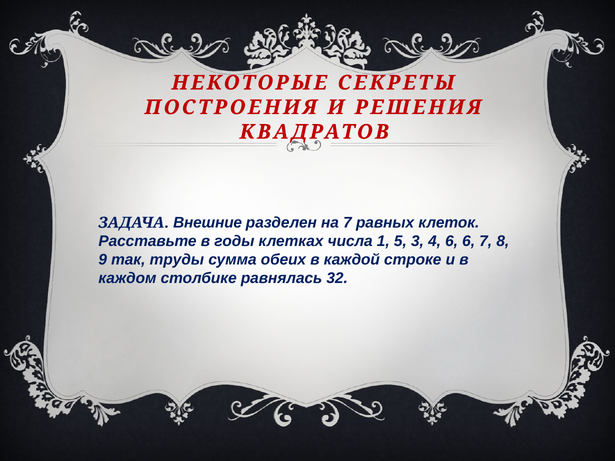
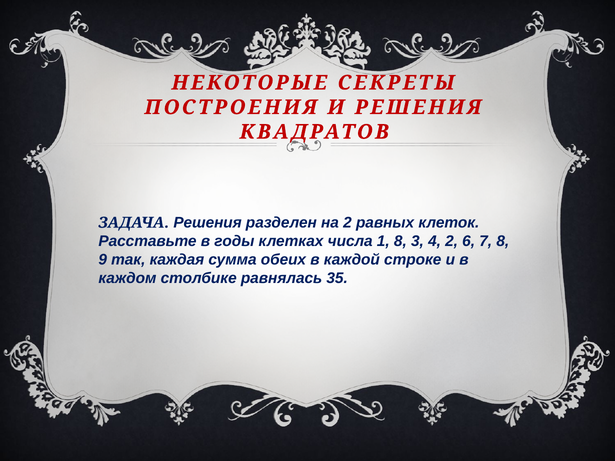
ЗАДАЧА Внешние: Внешние -> Решения
на 7: 7 -> 2
1 5: 5 -> 8
4 6: 6 -> 2
труды: труды -> каждая
32: 32 -> 35
